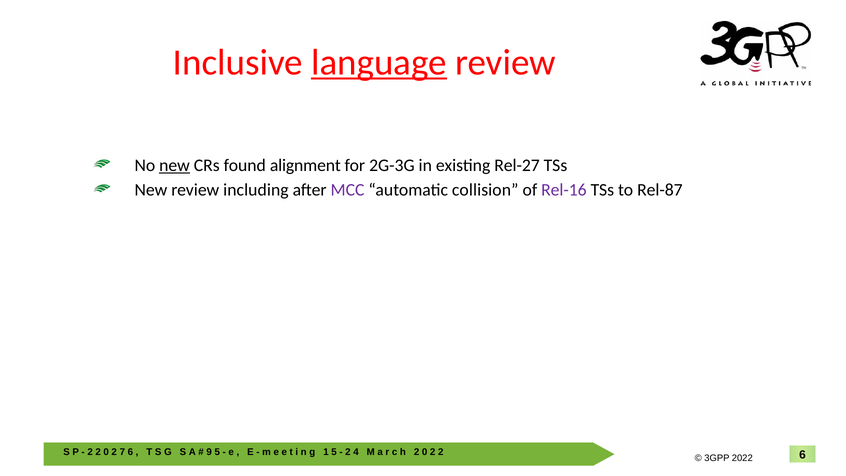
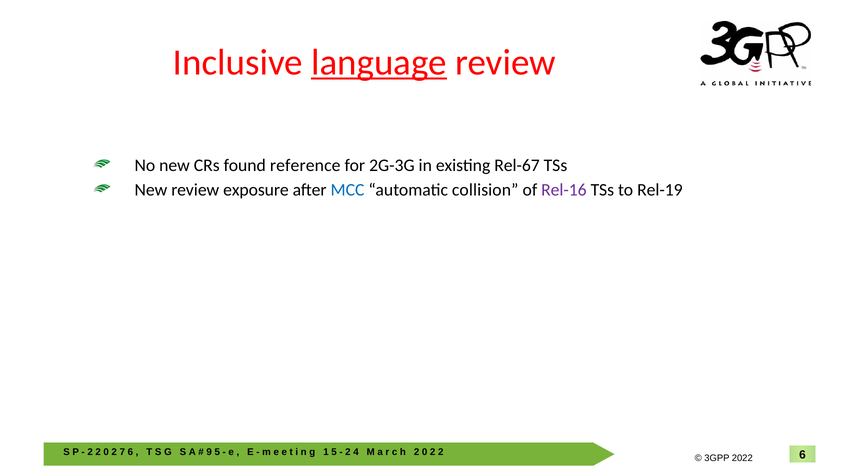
new at (174, 165) underline: present -> none
alignment: alignment -> reference
Rel-27: Rel-27 -> Rel-67
including: including -> exposure
MCC colour: purple -> blue
Rel-87: Rel-87 -> Rel-19
